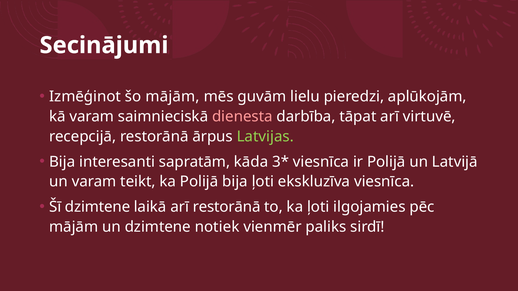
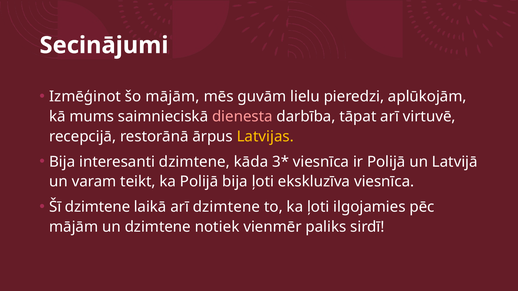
kā varam: varam -> mums
Latvijas colour: light green -> yellow
interesanti sapratām: sapratām -> dzimtene
arī restorānā: restorānā -> dzimtene
